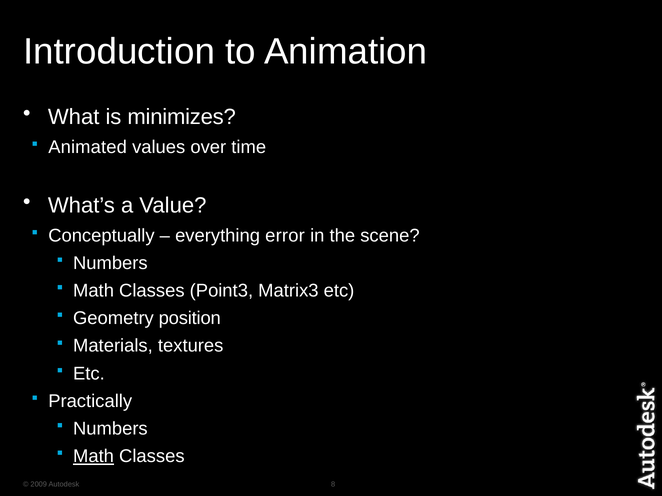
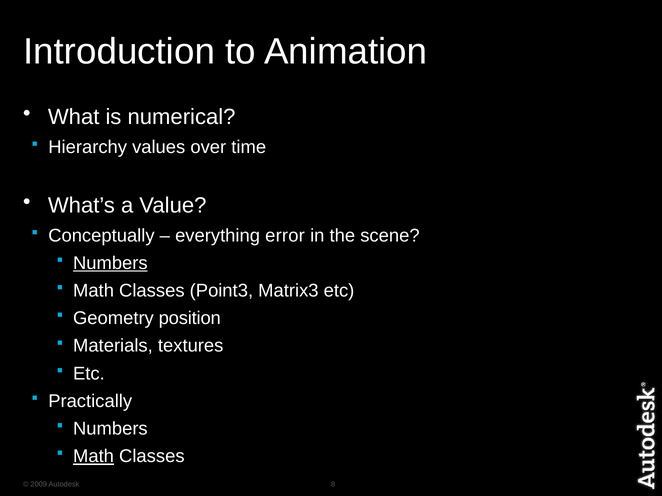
minimizes: minimizes -> numerical
Animated: Animated -> Hierarchy
Numbers at (110, 263) underline: none -> present
